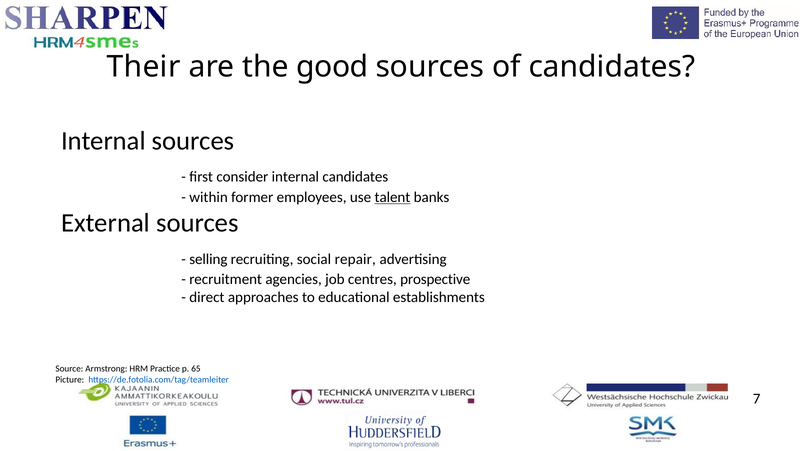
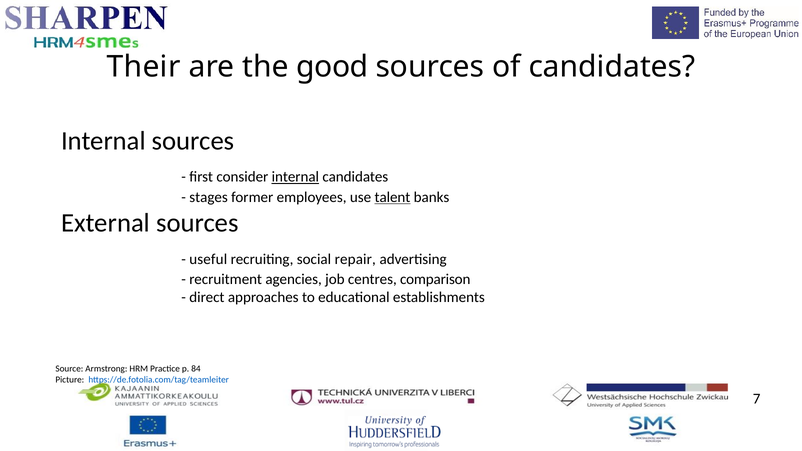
internal at (295, 177) underline: none -> present
within: within -> stages
selling: selling -> useful
prospective: prospective -> comparison
65: 65 -> 84
